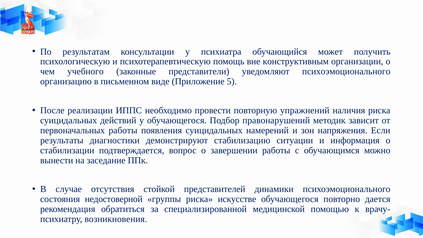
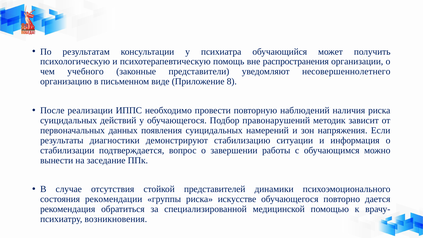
конструктивным: конструктивным -> распространения
уведомляют психоэмоционального: психоэмоционального -> несовершеннолетнего
5: 5 -> 8
упражнений: упражнений -> наблюдений
первоначальных работы: работы -> данных
недостоверной: недостоверной -> рекомендации
